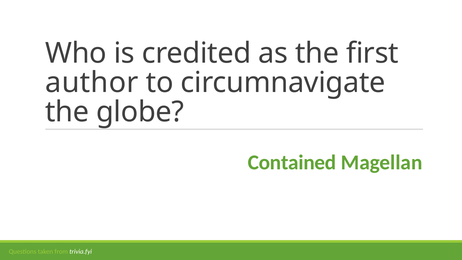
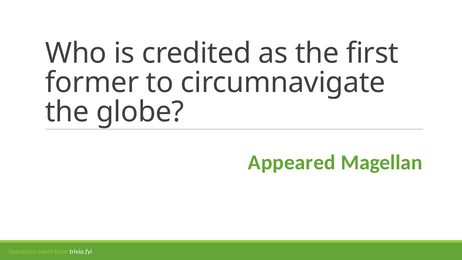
author: author -> former
Contained: Contained -> Appeared
